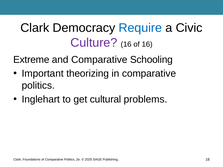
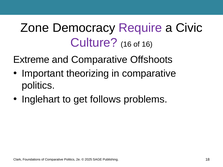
Clark at (35, 28): Clark -> Zone
Require colour: blue -> purple
Schooling: Schooling -> Offshoots
cultural: cultural -> follows
